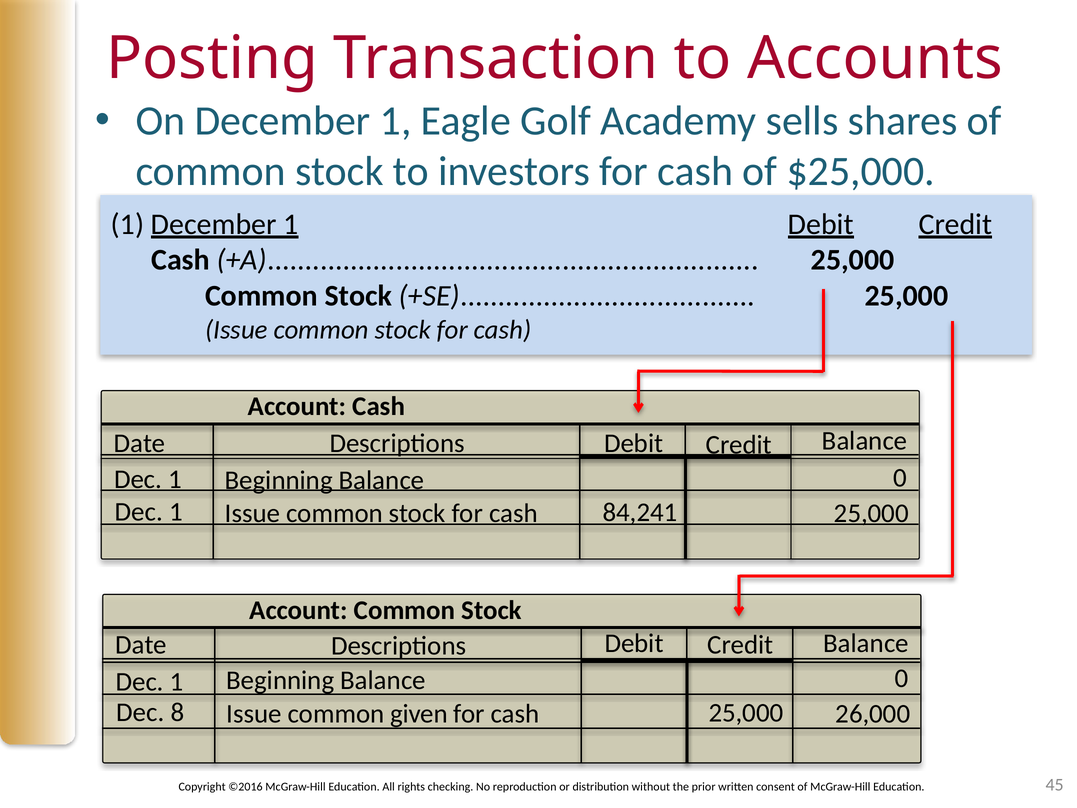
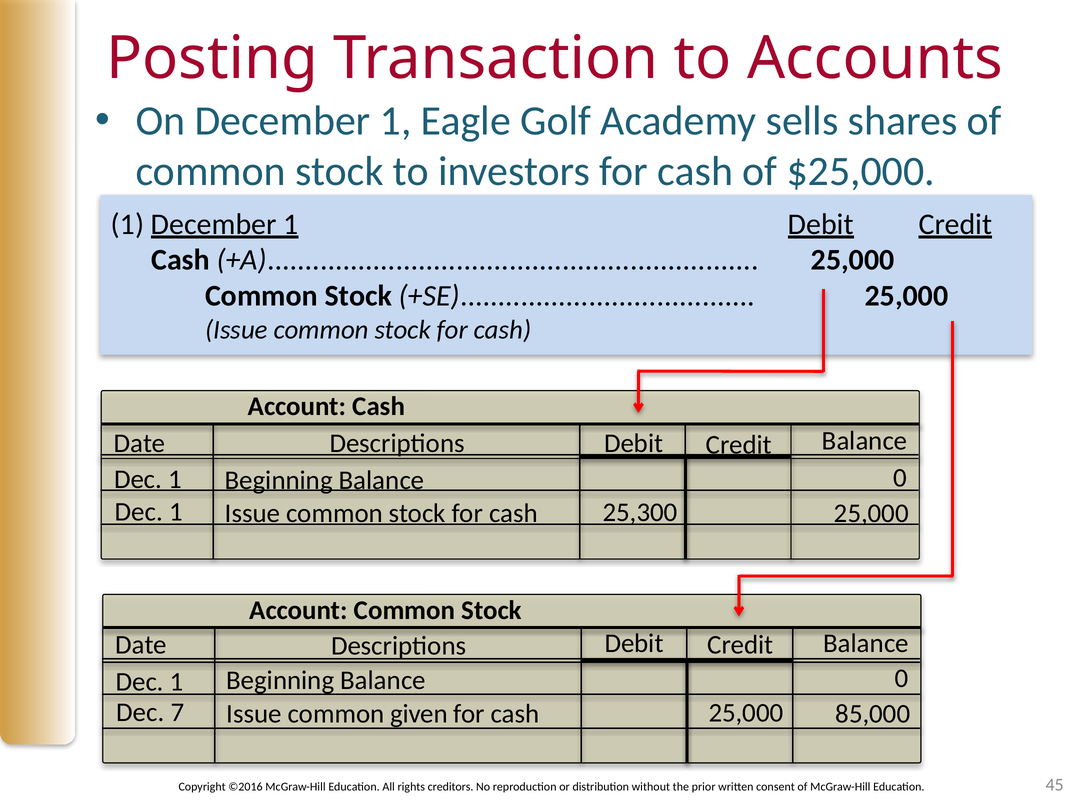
84,241: 84,241 -> 25,300
8: 8 -> 7
26,000: 26,000 -> 85,000
checking: checking -> creditors
